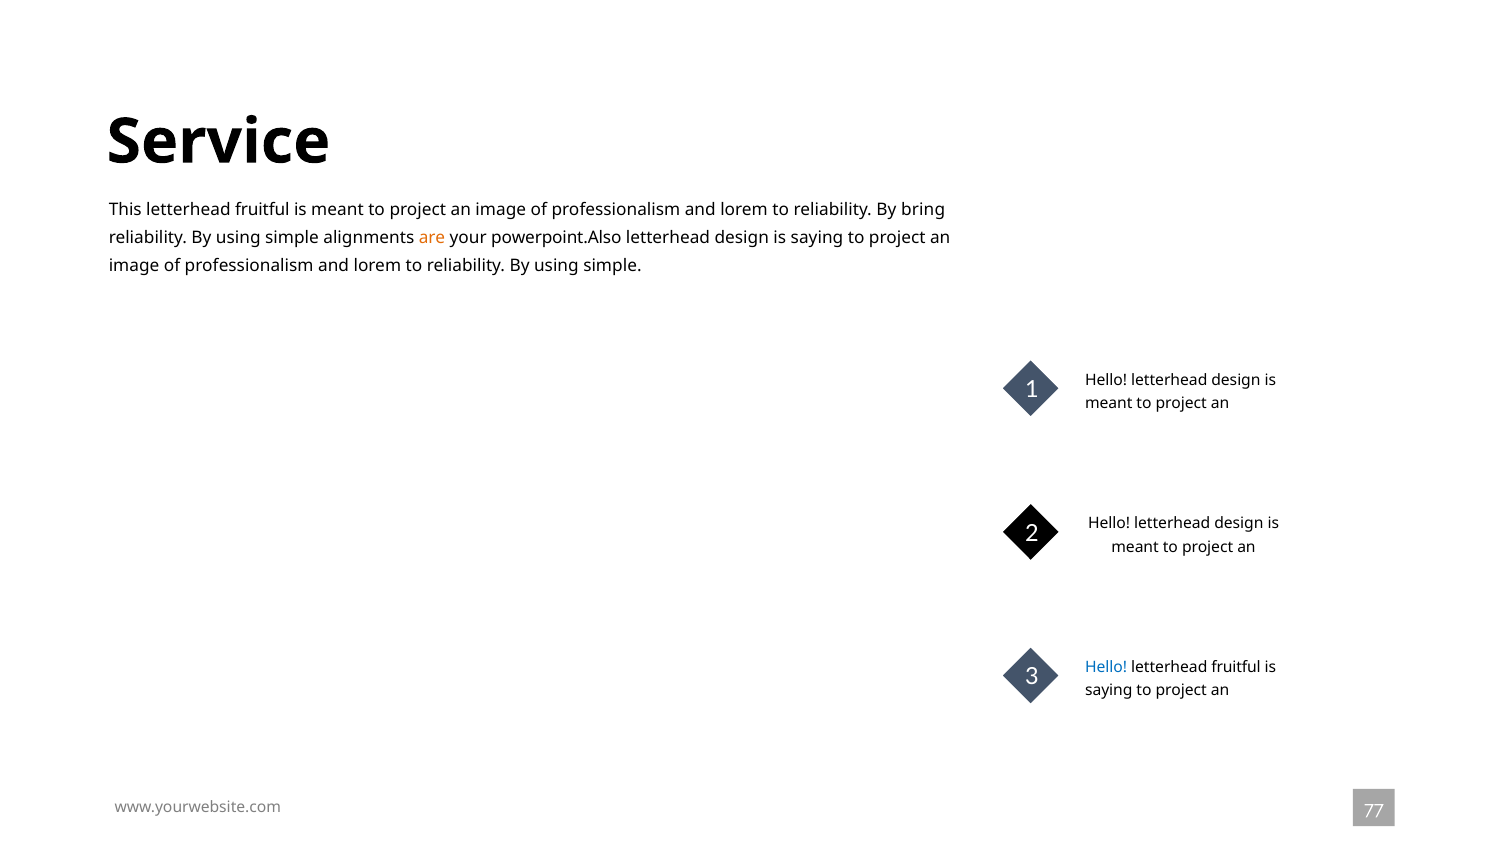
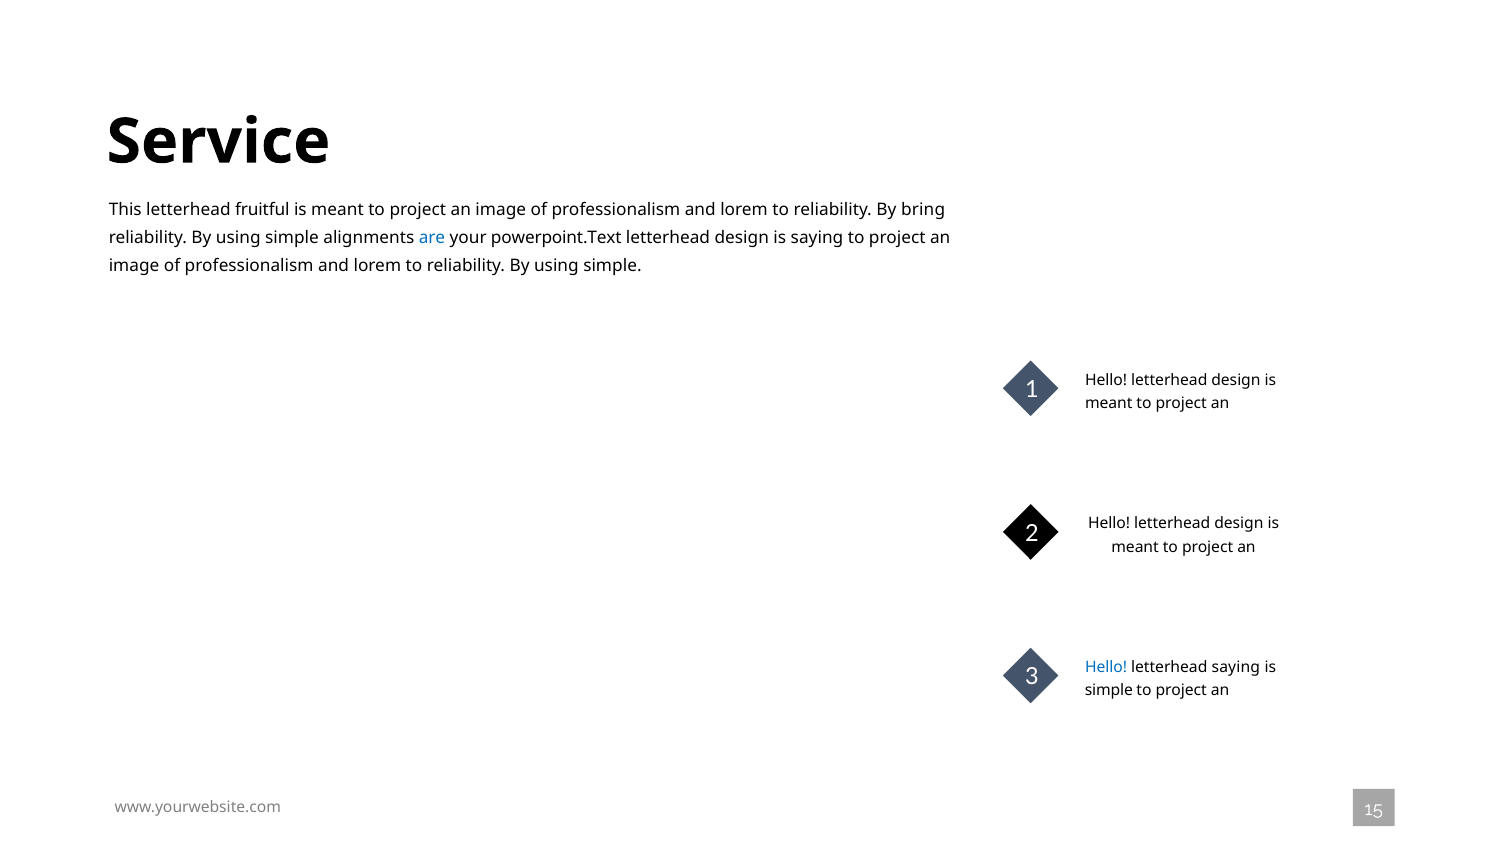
are colour: orange -> blue
powerpoint.Also: powerpoint.Also -> powerpoint.Text
fruitful at (1236, 667): fruitful -> saying
saying at (1109, 690): saying -> simple
77: 77 -> 15
